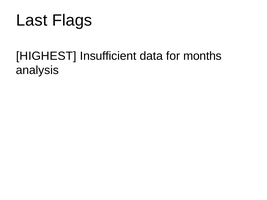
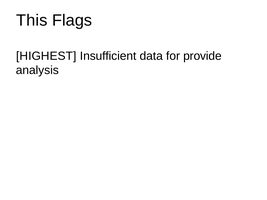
Last: Last -> This
months: months -> provide
